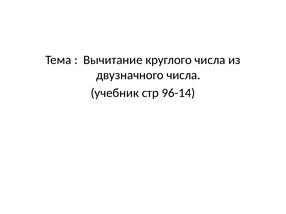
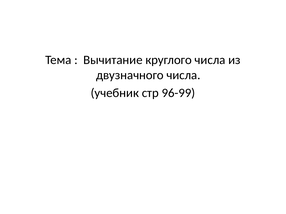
96-14: 96-14 -> 96-99
